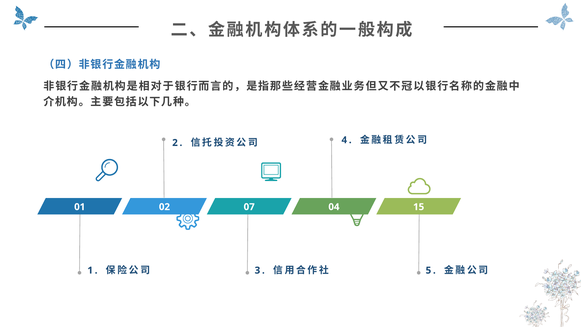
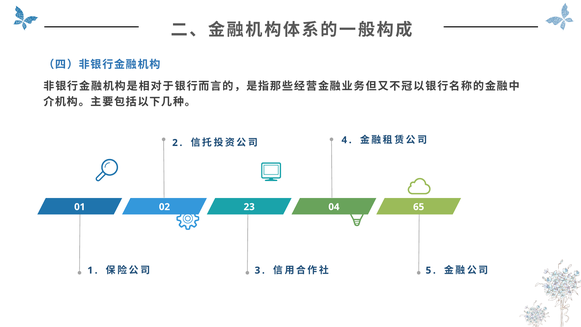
07: 07 -> 23
15: 15 -> 65
